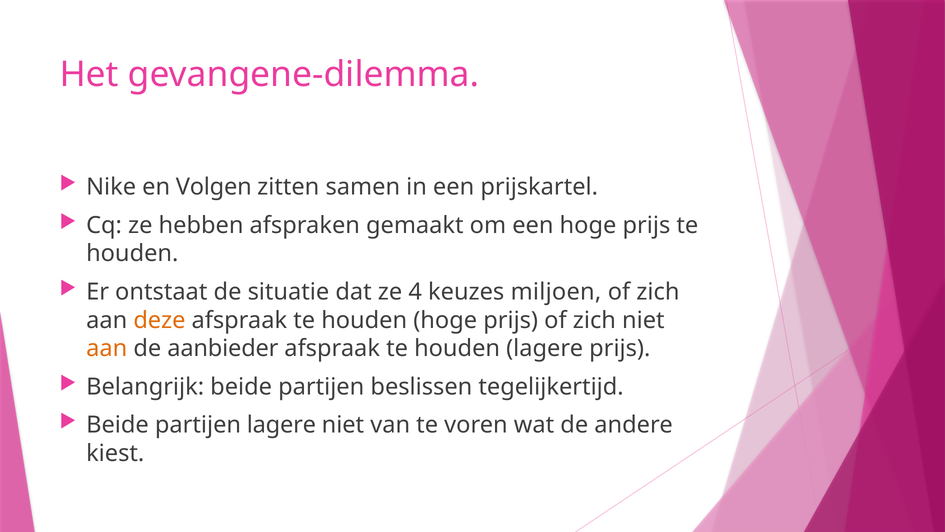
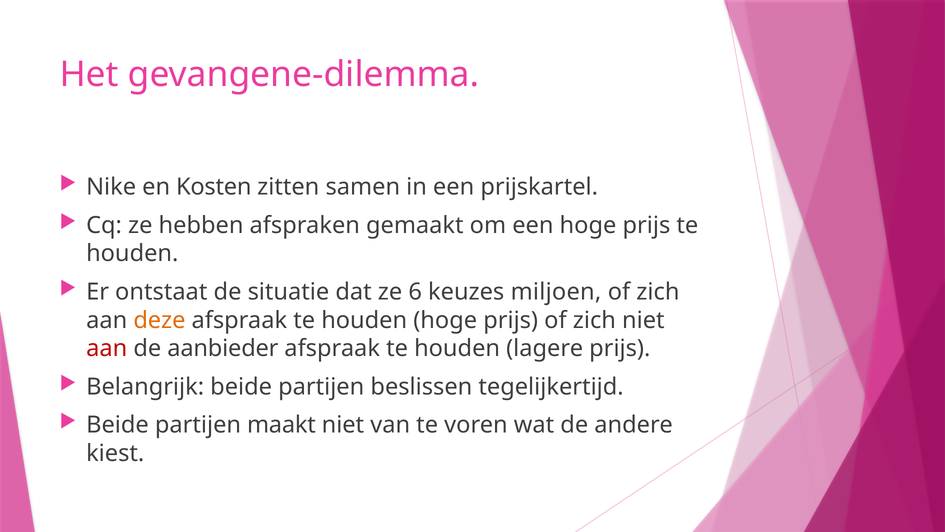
Volgen: Volgen -> Kosten
4: 4 -> 6
aan at (107, 348) colour: orange -> red
partijen lagere: lagere -> maakt
